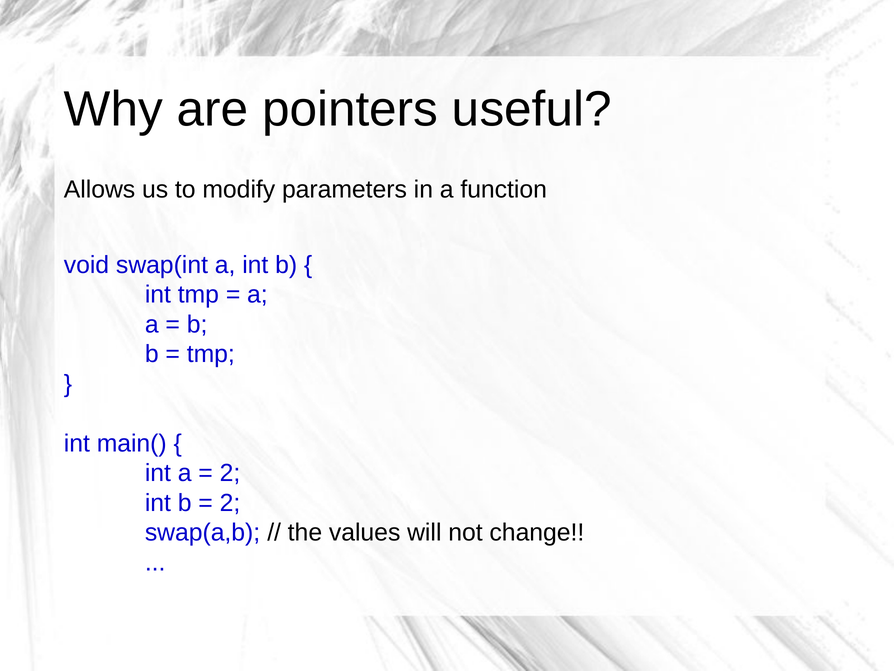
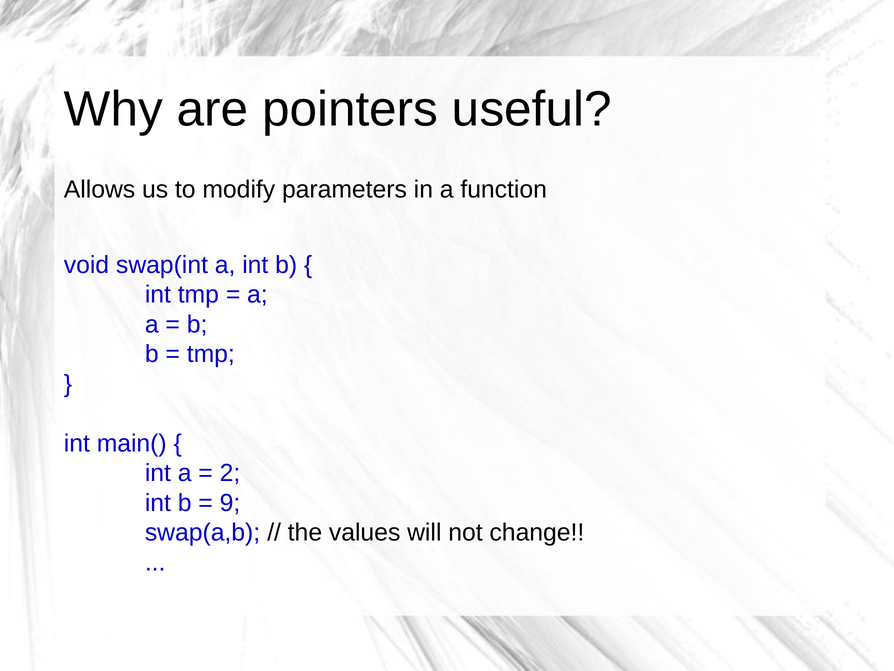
2 at (230, 503): 2 -> 9
